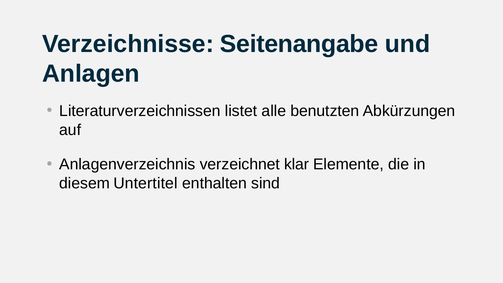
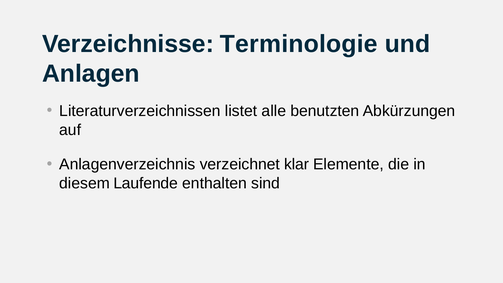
Seitenangabe: Seitenangabe -> Terminologie
Untertitel: Untertitel -> Laufende
